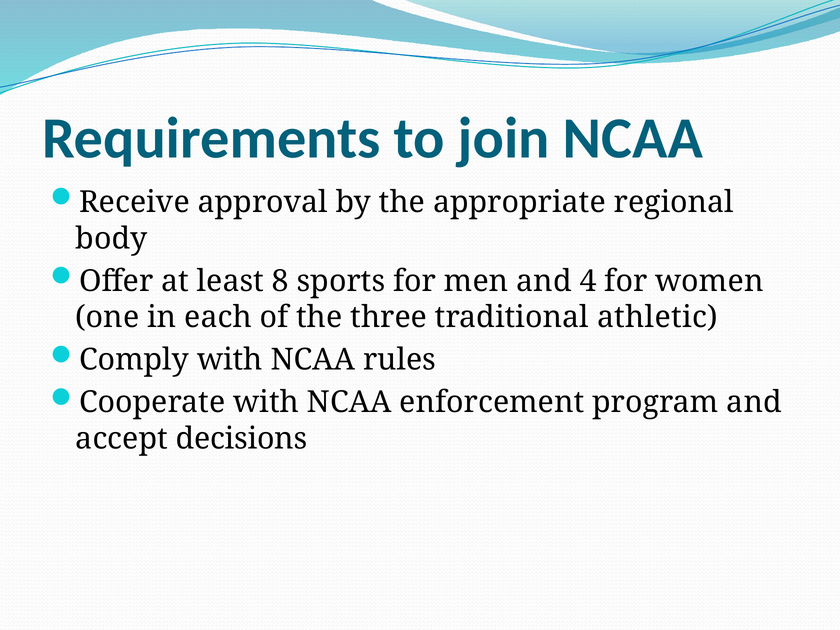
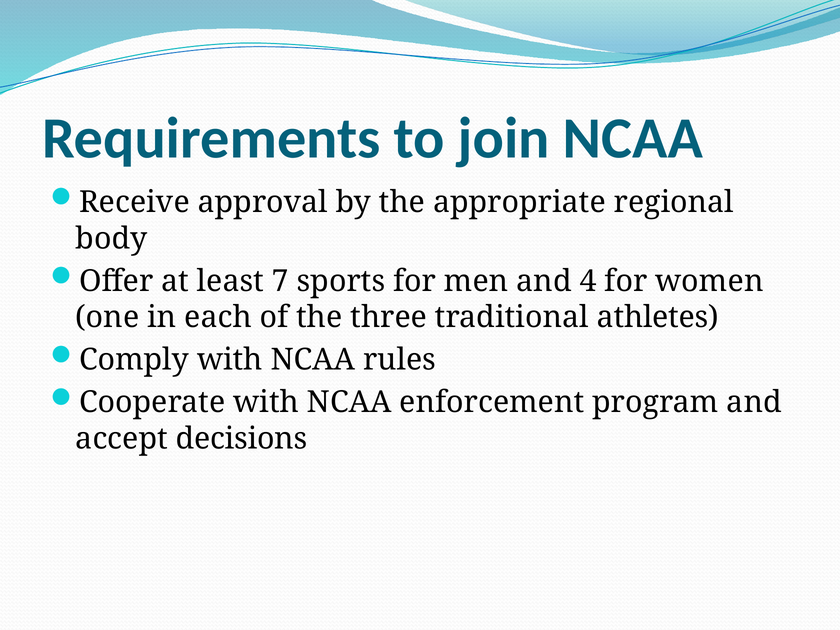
8: 8 -> 7
athletic: athletic -> athletes
